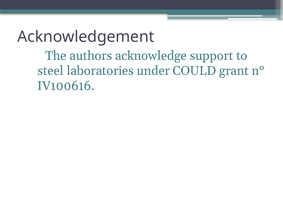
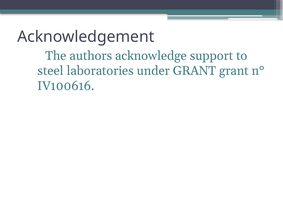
under COULD: COULD -> GRANT
